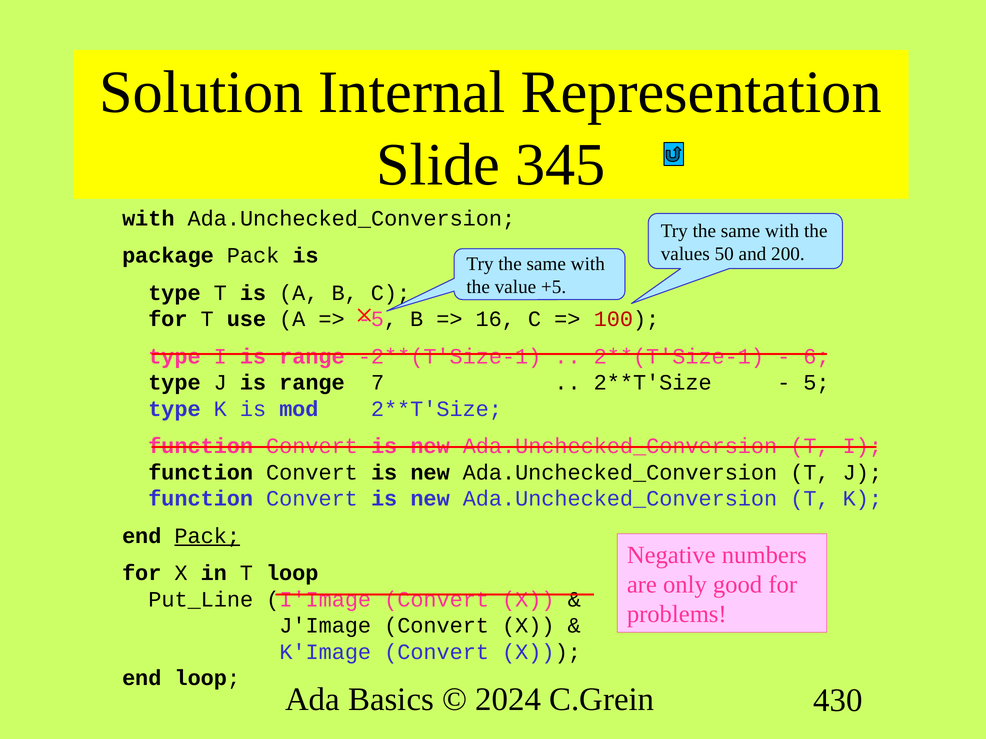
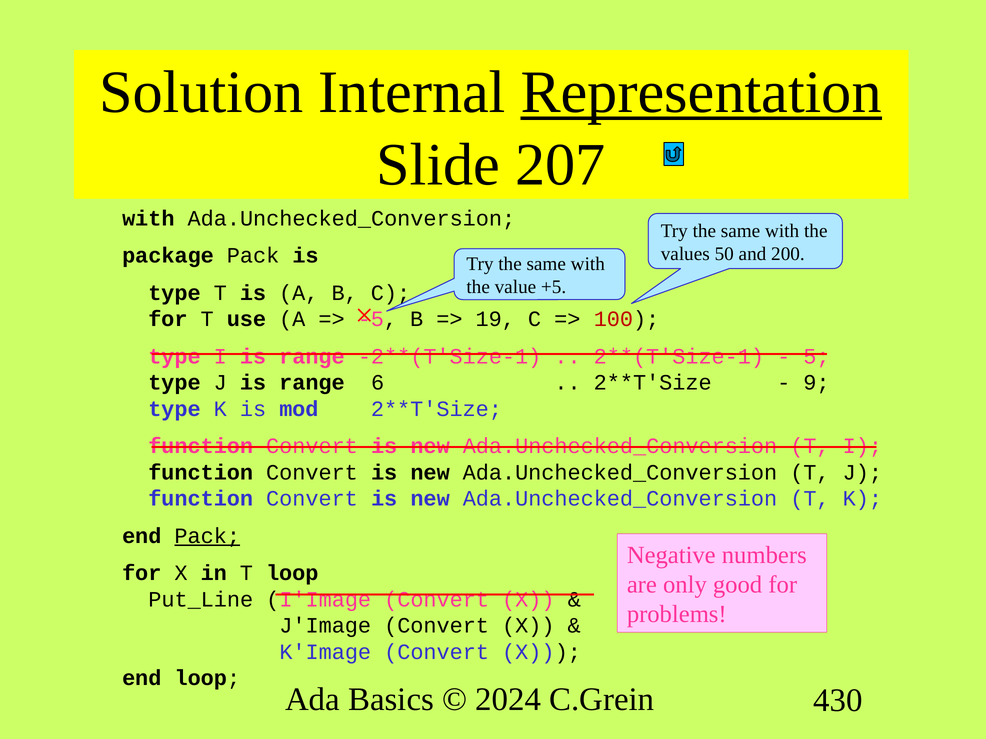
Representation underline: none -> present
345: 345 -> 207
16: 16 -> 19
6: 6 -> 5
7: 7 -> 6
5: 5 -> 9
